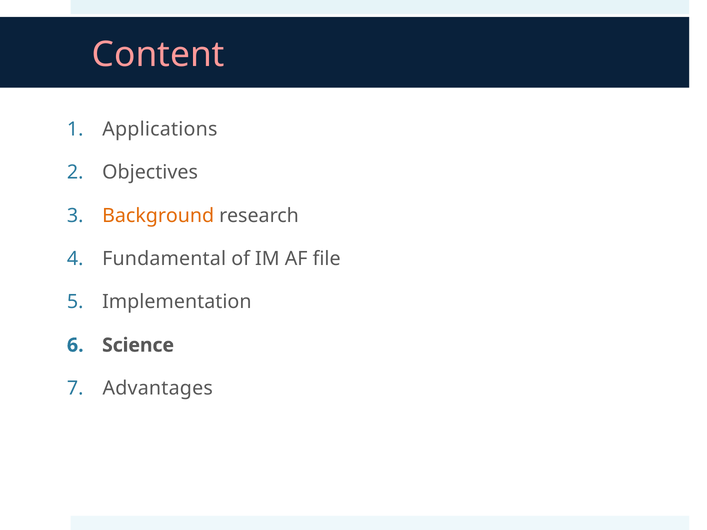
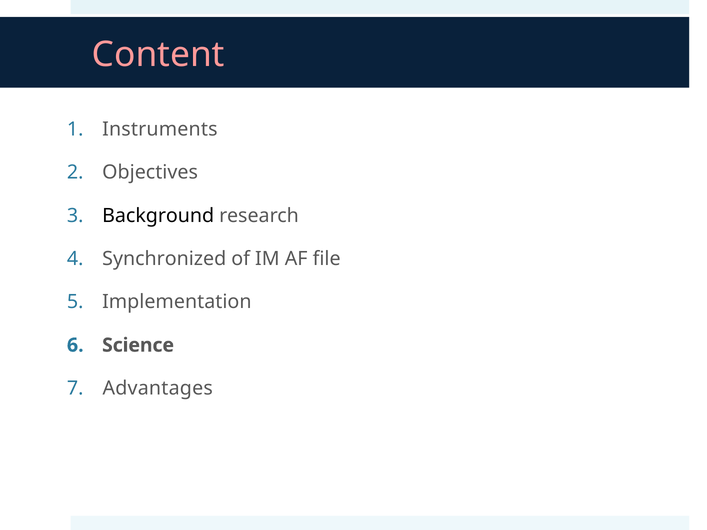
Applications: Applications -> Instruments
Background colour: orange -> black
Fundamental: Fundamental -> Synchronized
